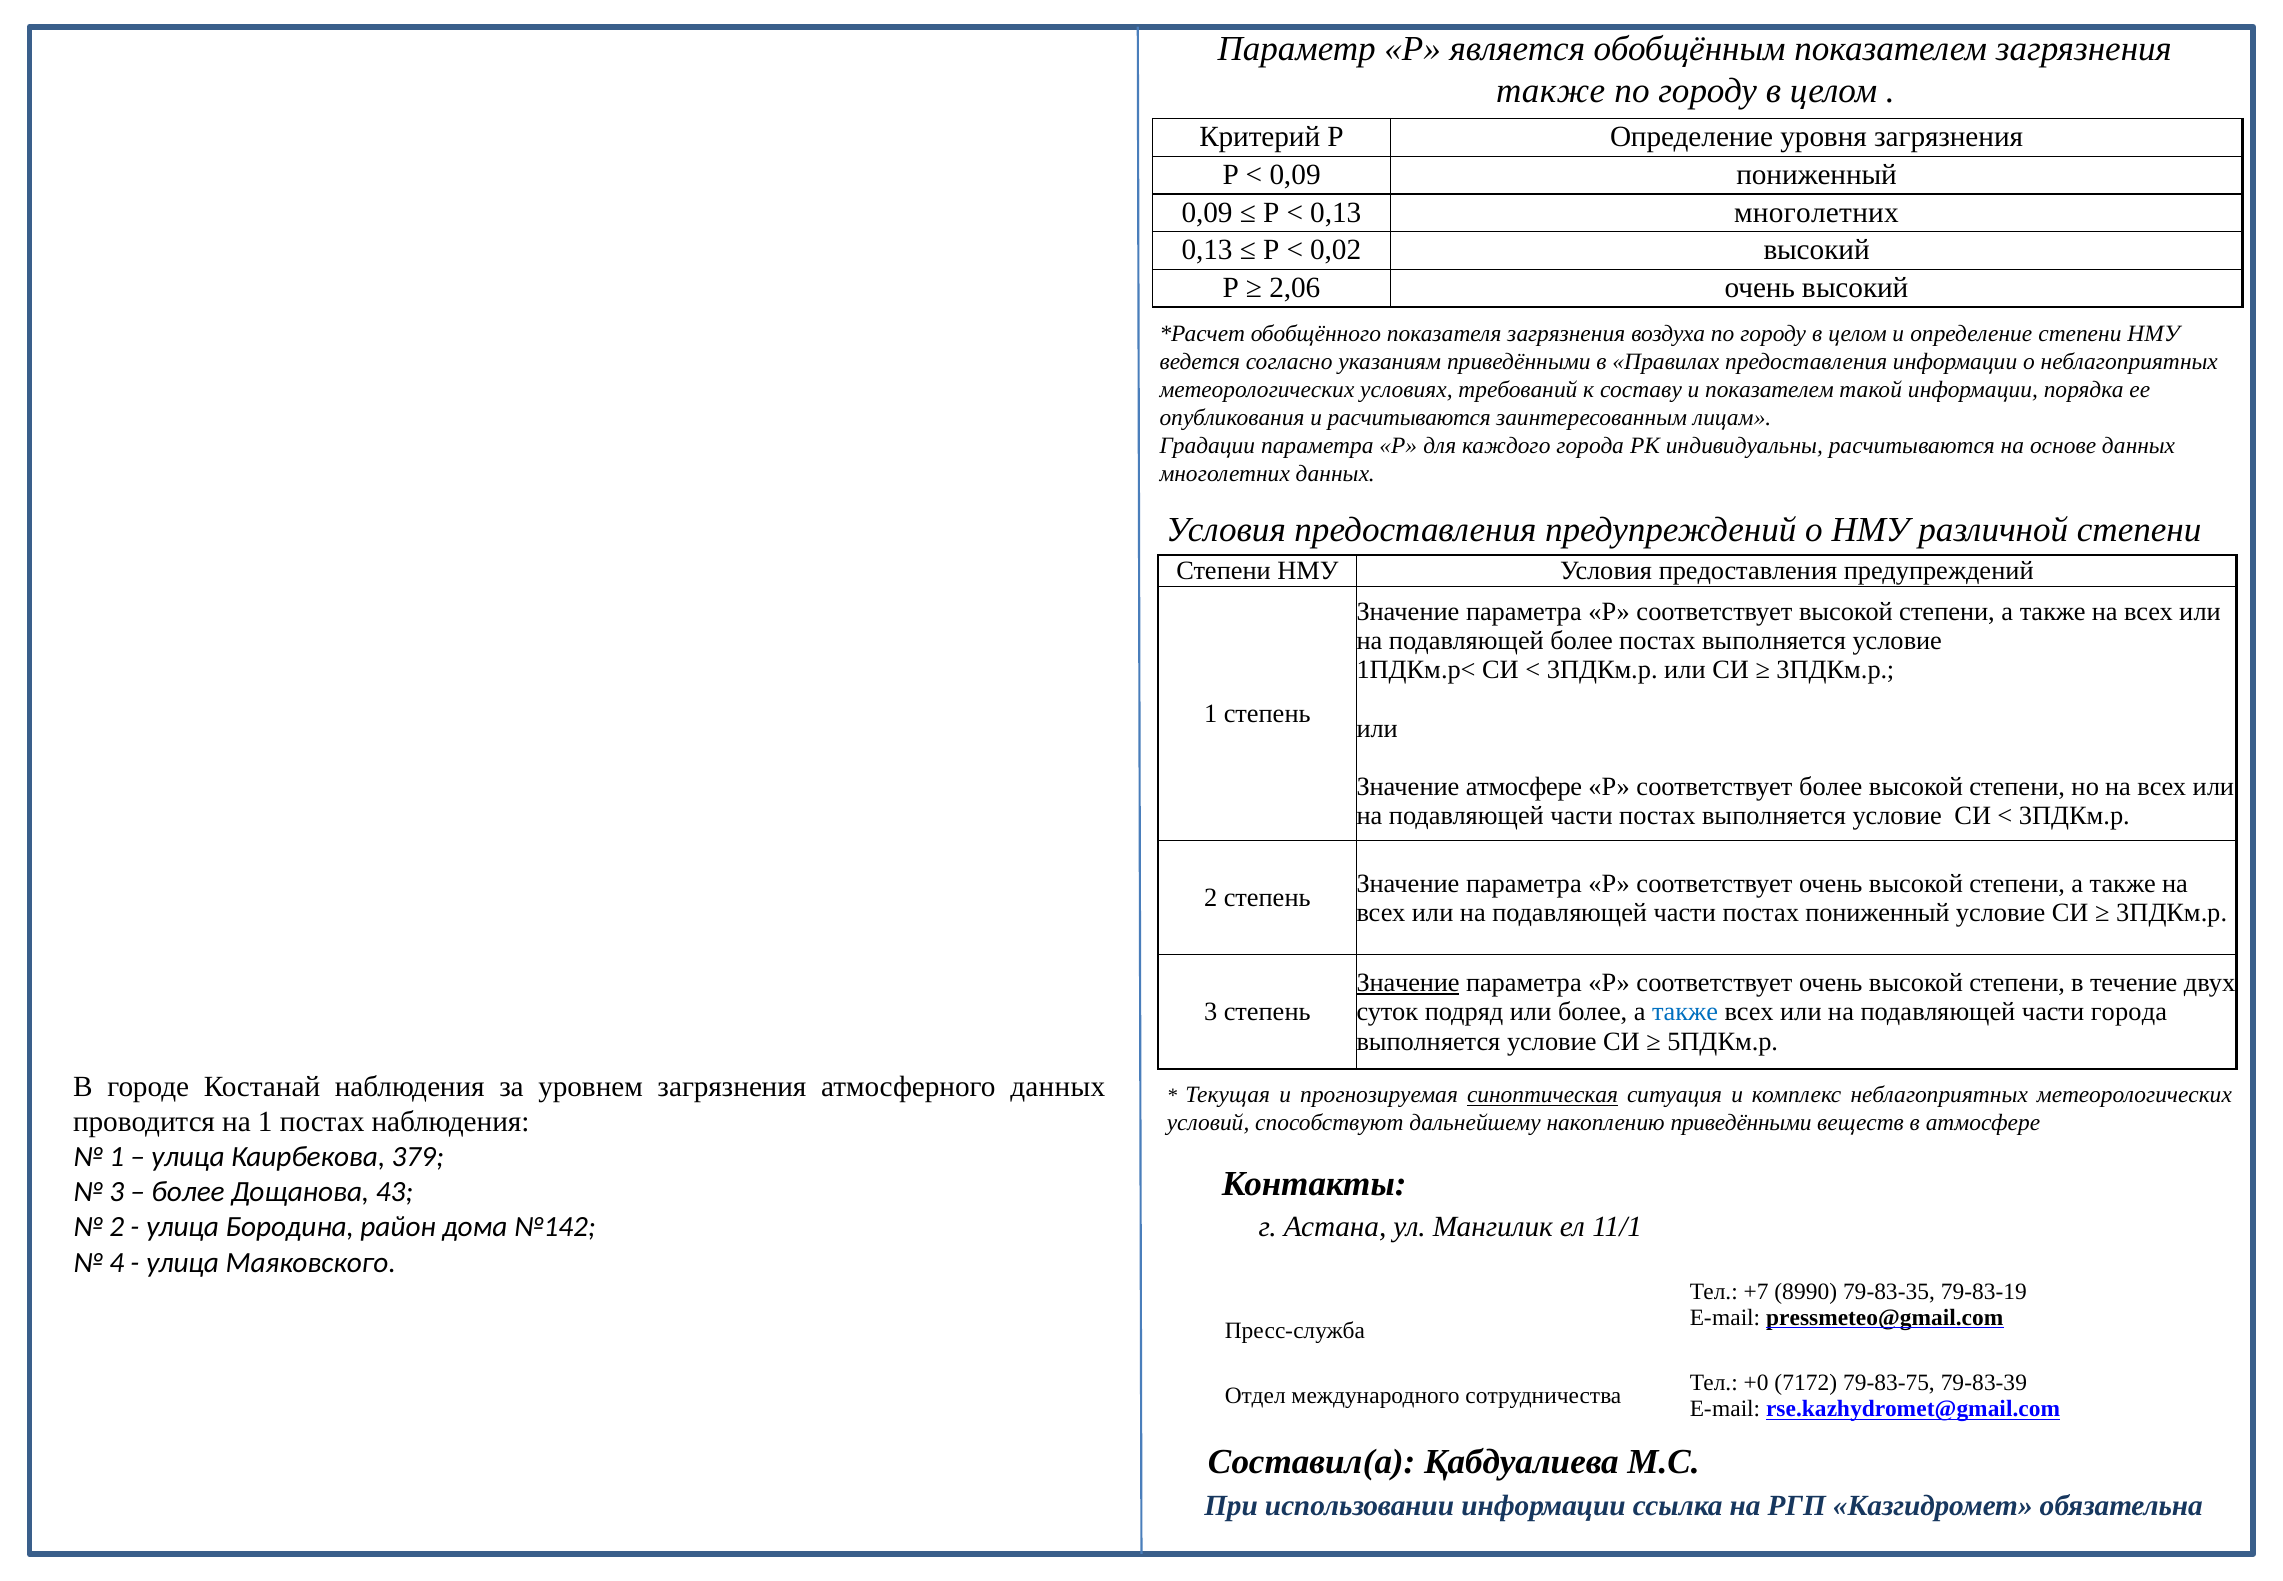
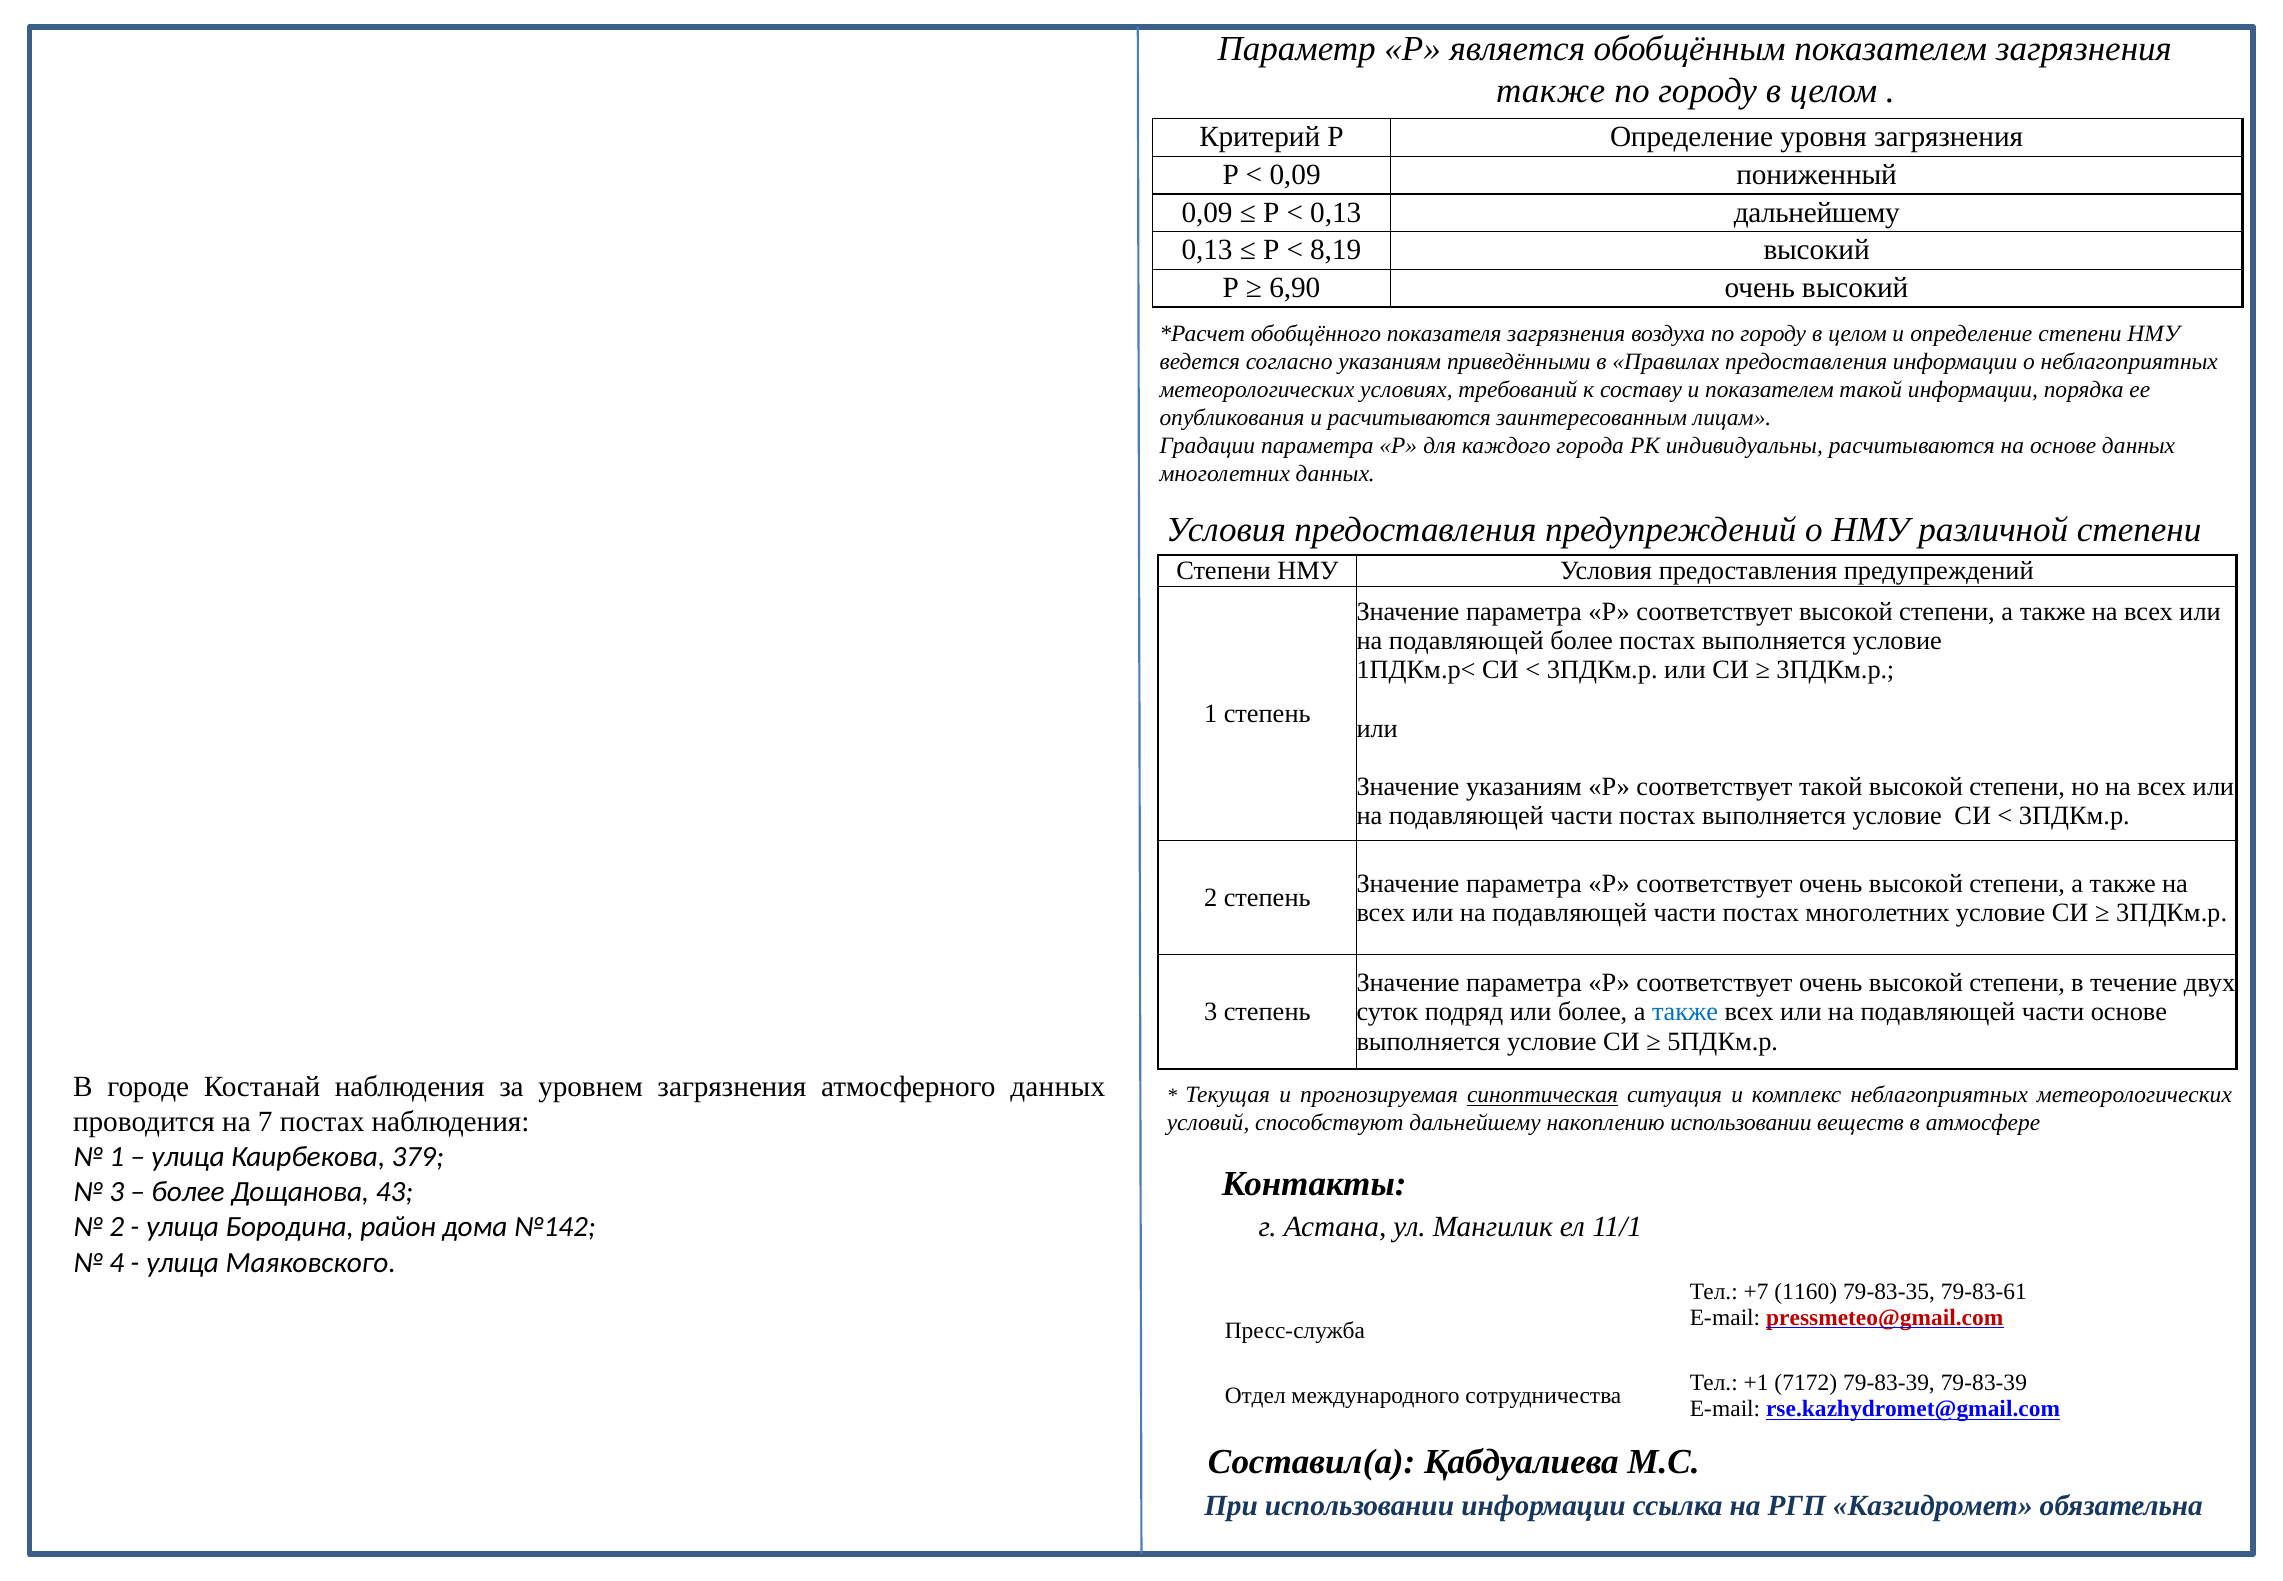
0,13 многолетних: многолетних -> дальнейшему
0,02: 0,02 -> 8,19
2,06: 2,06 -> 6,90
Значение атмосфере: атмосфере -> указаниям
соответствует более: более -> такой
постах пониженный: пониженный -> многолетних
Значение at (1408, 983) underline: present -> none
части города: города -> основе
на 1: 1 -> 7
накоплению приведёнными: приведёнными -> использовании
8990: 8990 -> 1160
79-83-19: 79-83-19 -> 79-83-61
pressmeteo@gmail.com colour: black -> red
+0: +0 -> +1
7172 79-83-75: 79-83-75 -> 79-83-39
